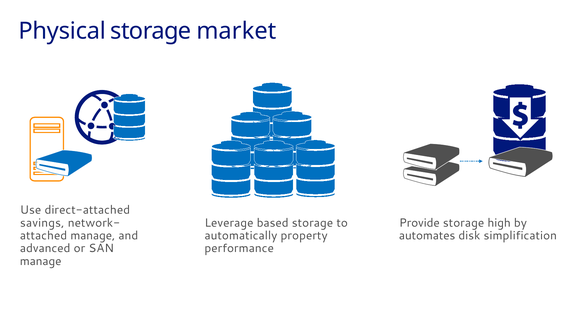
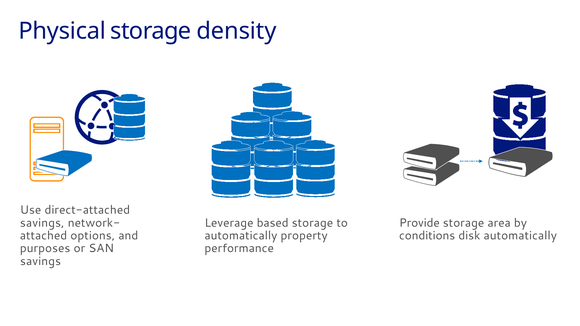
market: market -> density
high: high -> area
manage at (93, 236): manage -> options
automates: automates -> conditions
disk simplification: simplification -> automatically
advanced: advanced -> purposes
manage at (41, 261): manage -> savings
